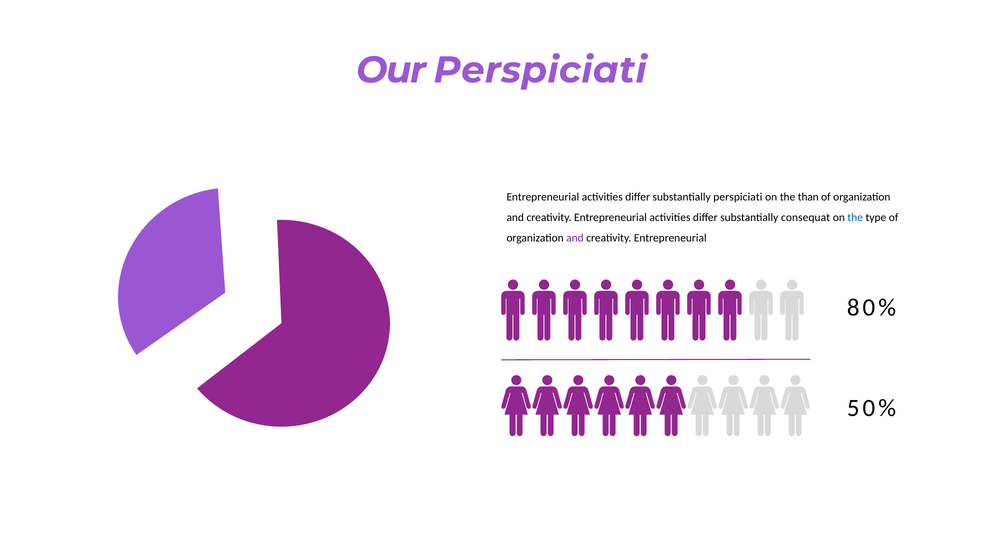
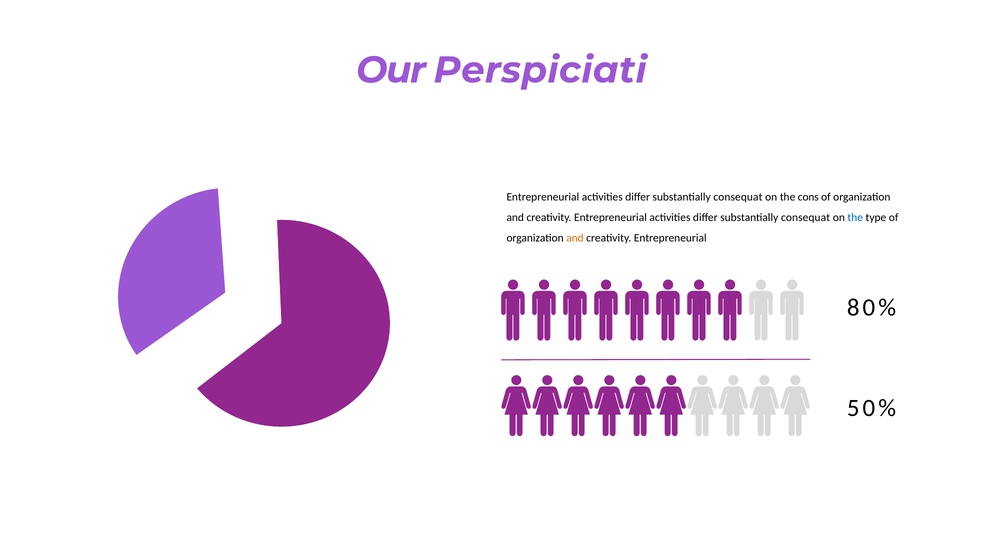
perspiciati at (738, 197): perspiciati -> consequat
than: than -> cons
and at (575, 238) colour: purple -> orange
